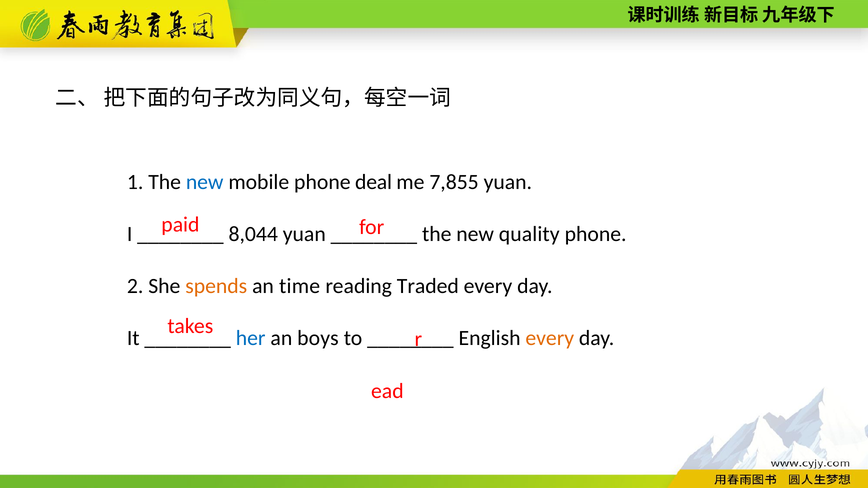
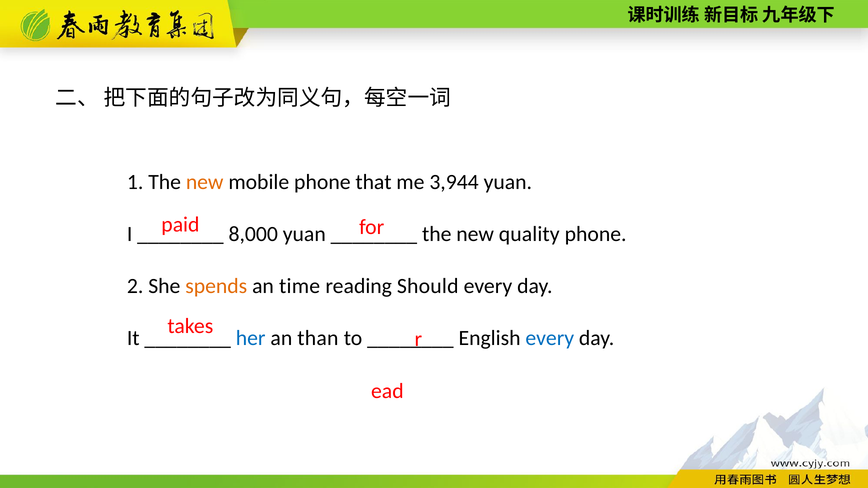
new at (205, 182) colour: blue -> orange
deal: deal -> that
7,855: 7,855 -> 3,944
8,044: 8,044 -> 8,000
Traded: Traded -> Should
boys: boys -> than
every at (550, 338) colour: orange -> blue
